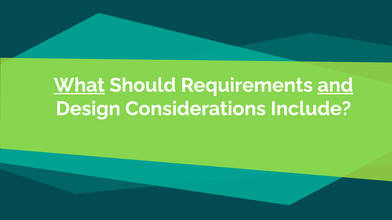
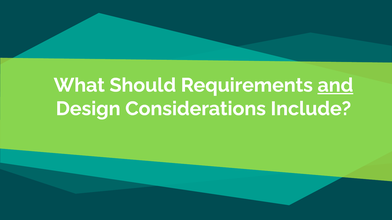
What underline: present -> none
